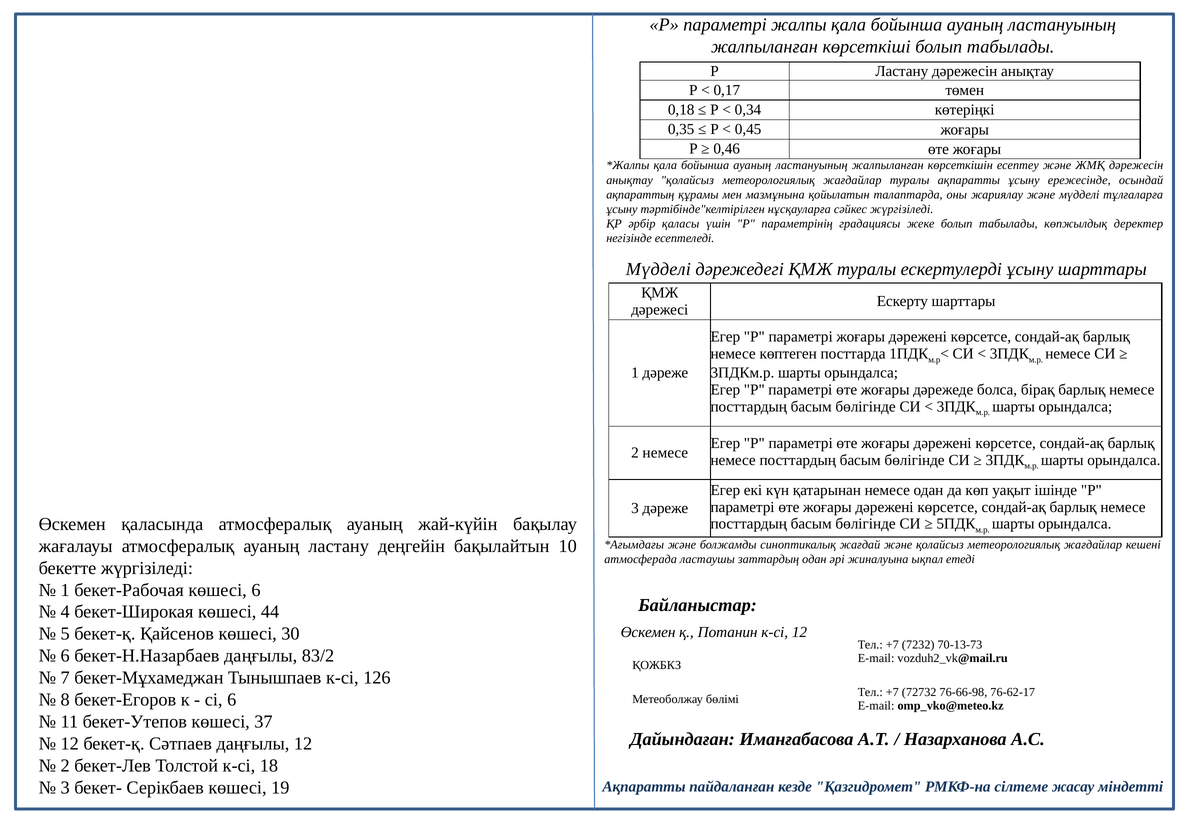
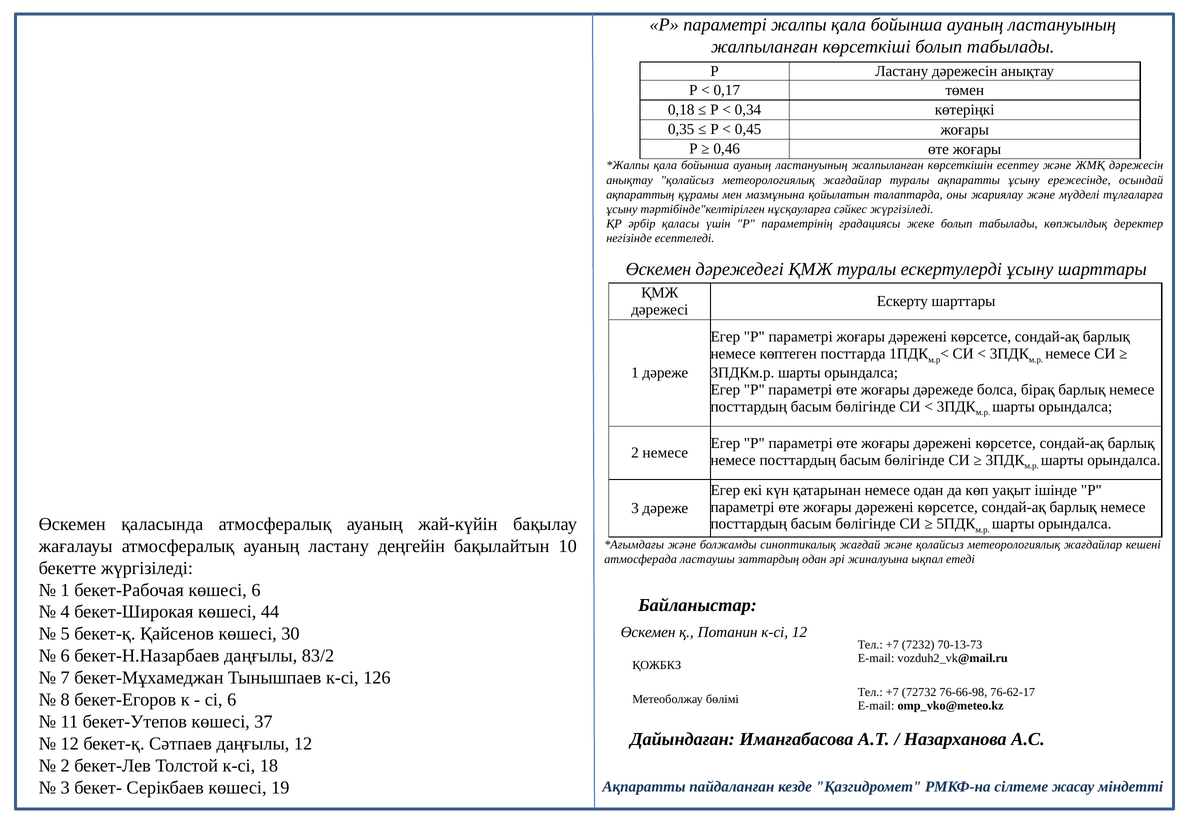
Мүдделі at (658, 269): Мүдделі -> Өскемен
